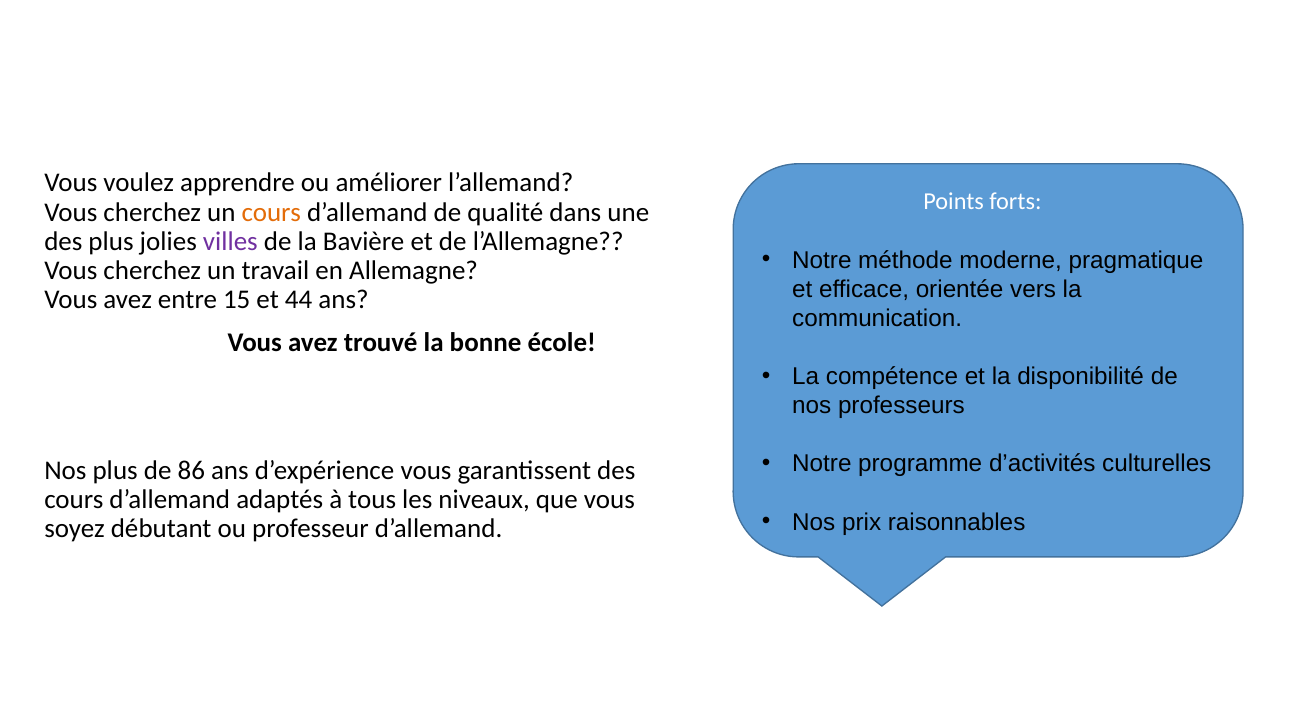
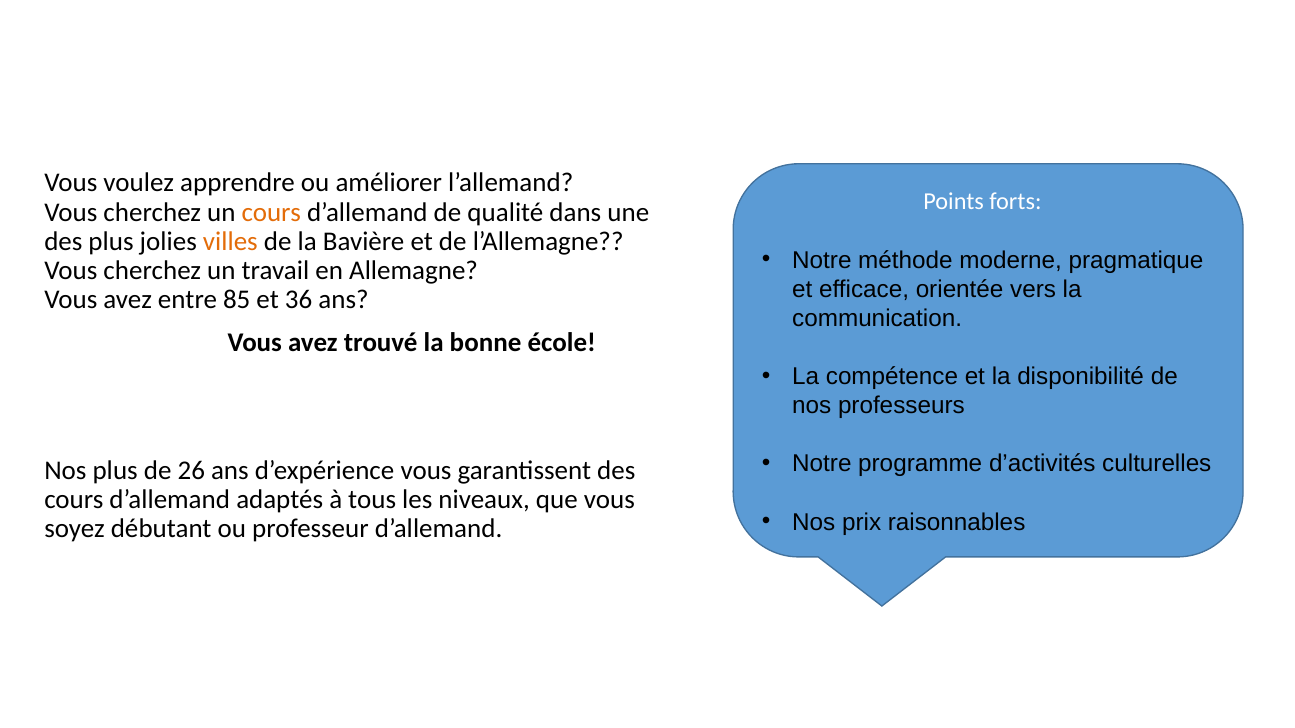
villes colour: purple -> orange
15: 15 -> 85
44: 44 -> 36
86: 86 -> 26
